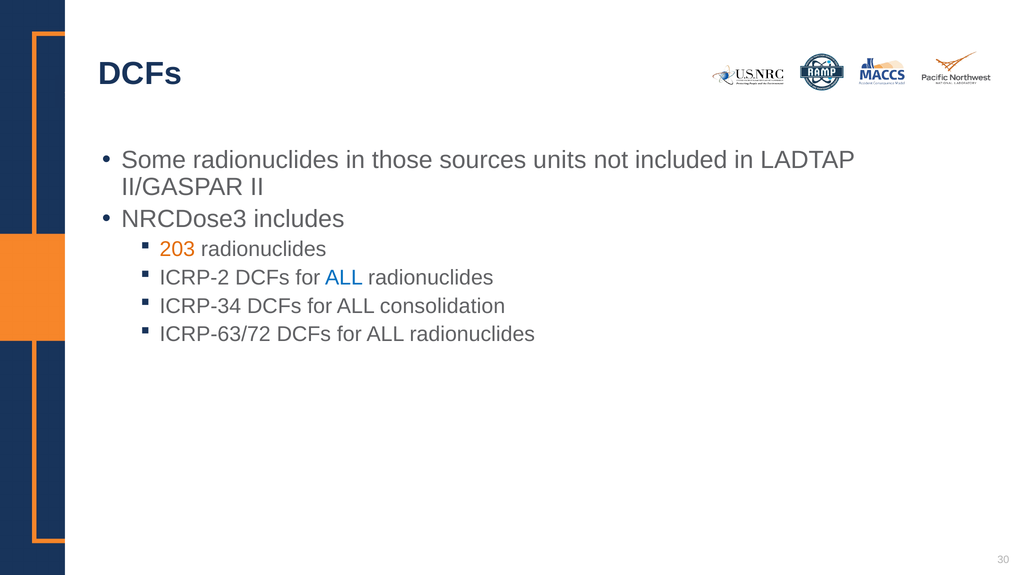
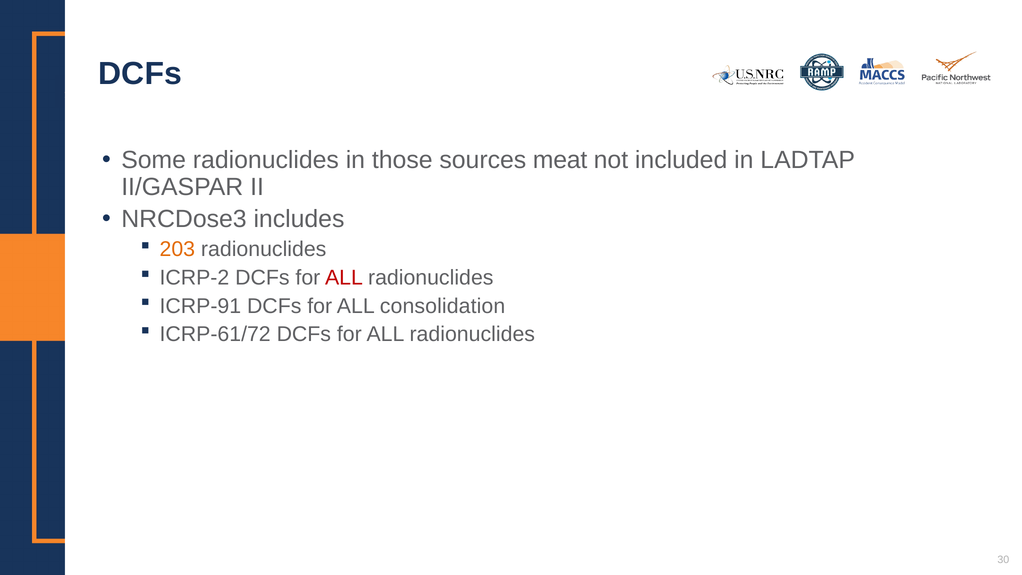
units: units -> meat
ALL at (344, 278) colour: blue -> red
ICRP-34: ICRP-34 -> ICRP-91
ICRP-63/72: ICRP-63/72 -> ICRP-61/72
